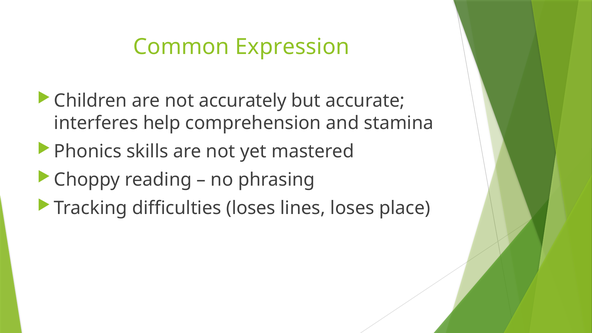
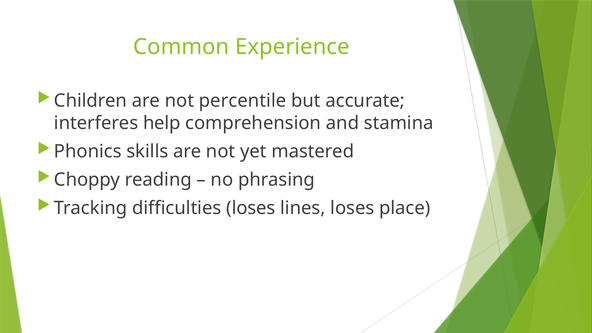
Expression: Expression -> Experience
accurately: accurately -> percentile
